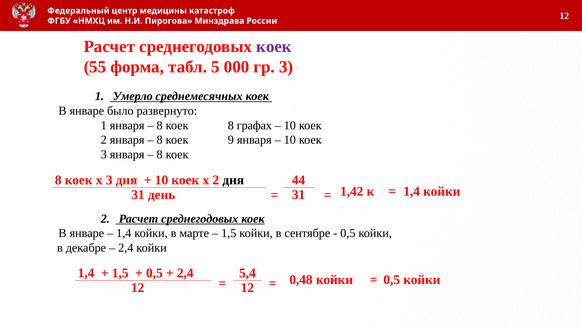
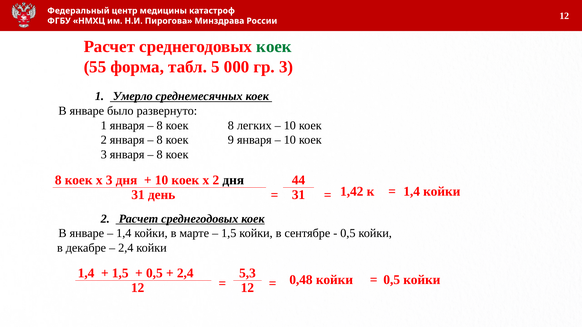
коек at (274, 47) colour: purple -> green
графах: графах -> легких
5,4: 5,4 -> 5,3
